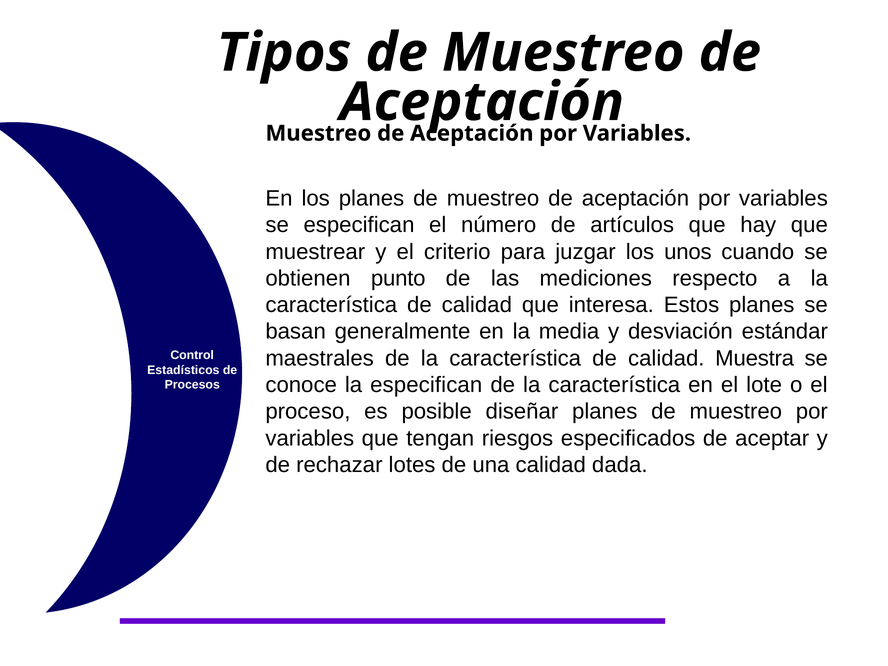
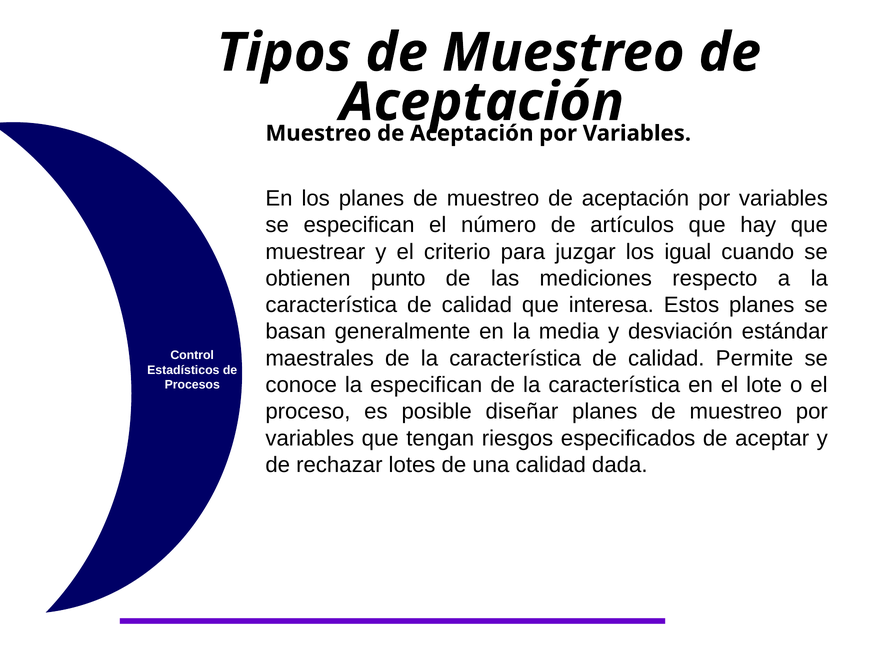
unos: unos -> igual
Muestra: Muestra -> Permite
